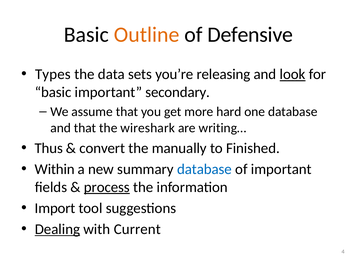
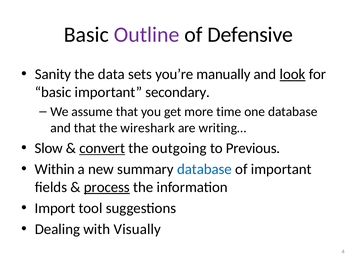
Outline colour: orange -> purple
Types: Types -> Sanity
releasing: releasing -> manually
hard: hard -> time
Thus: Thus -> Slow
convert underline: none -> present
manually: manually -> outgoing
Finished: Finished -> Previous
Dealing underline: present -> none
Current: Current -> Visually
